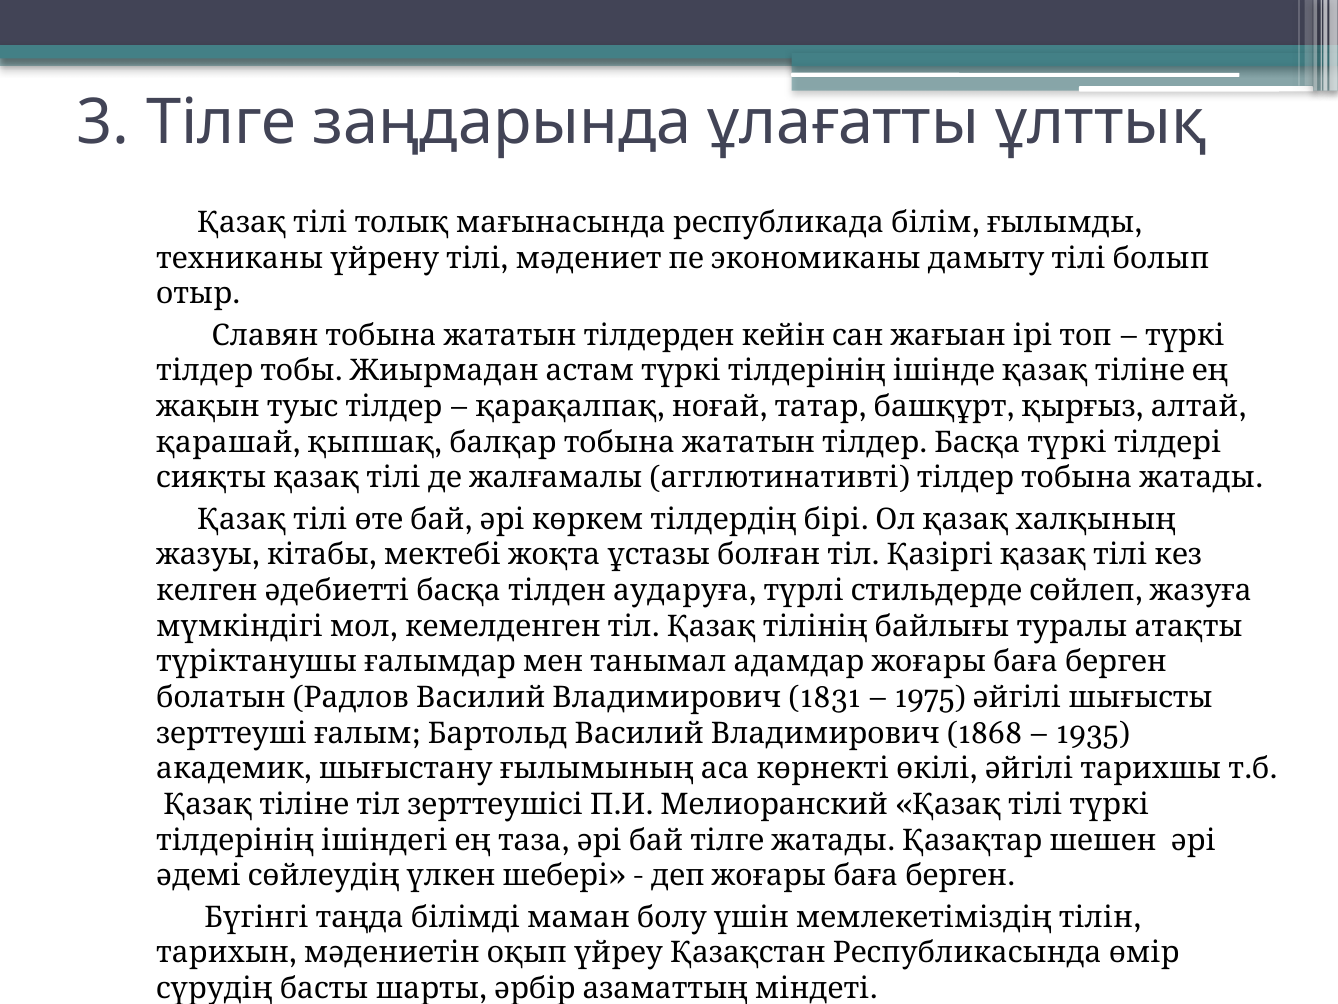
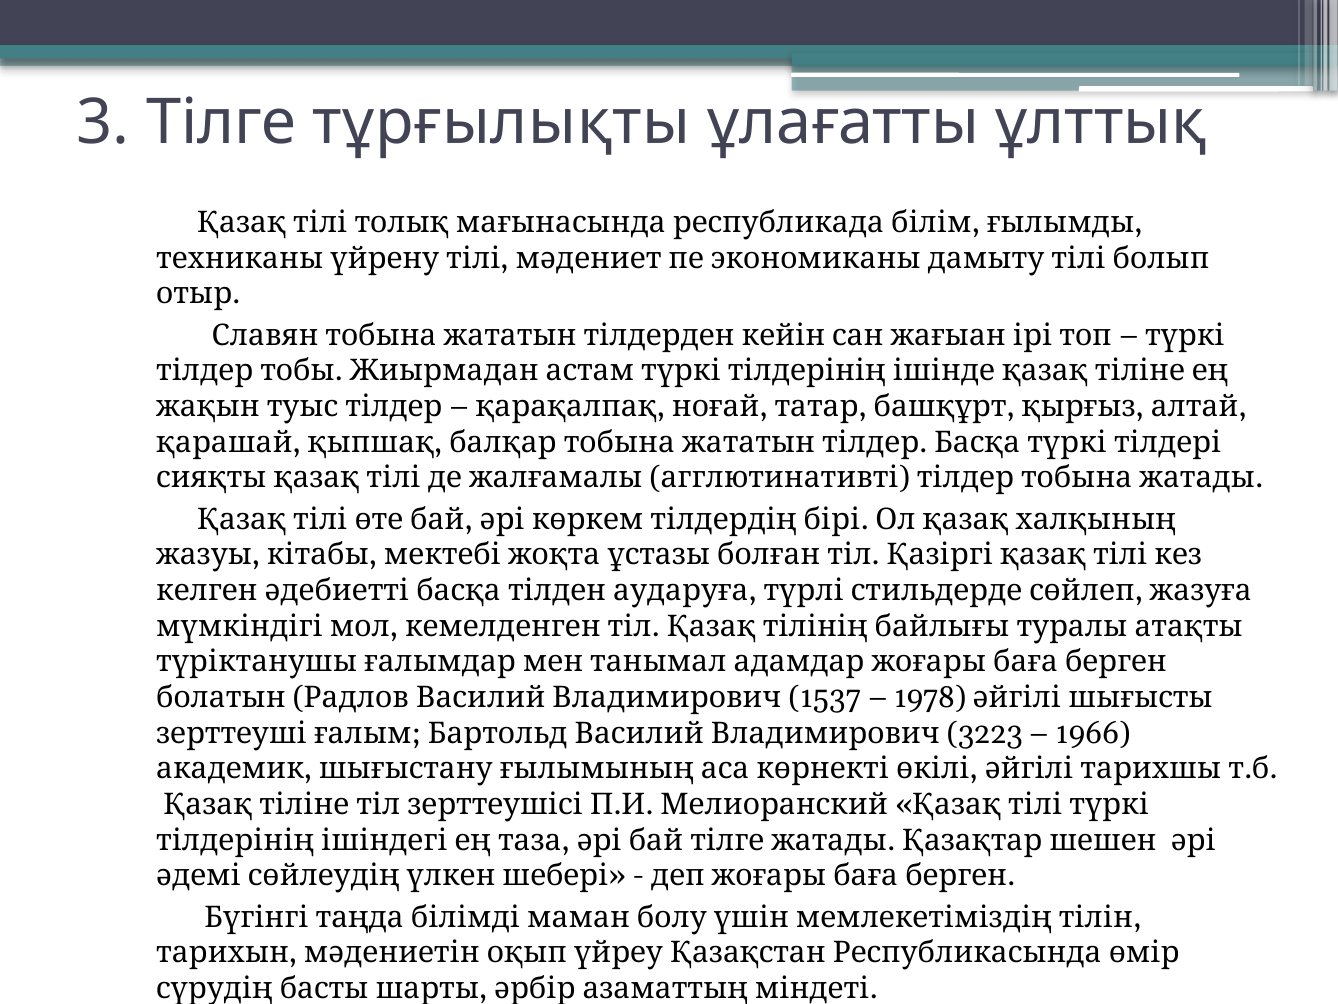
заңдарында: заңдарында -> тұрғылықты
1831: 1831 -> 1537
1975: 1975 -> 1978
1868: 1868 -> 3223
1935: 1935 -> 1966
